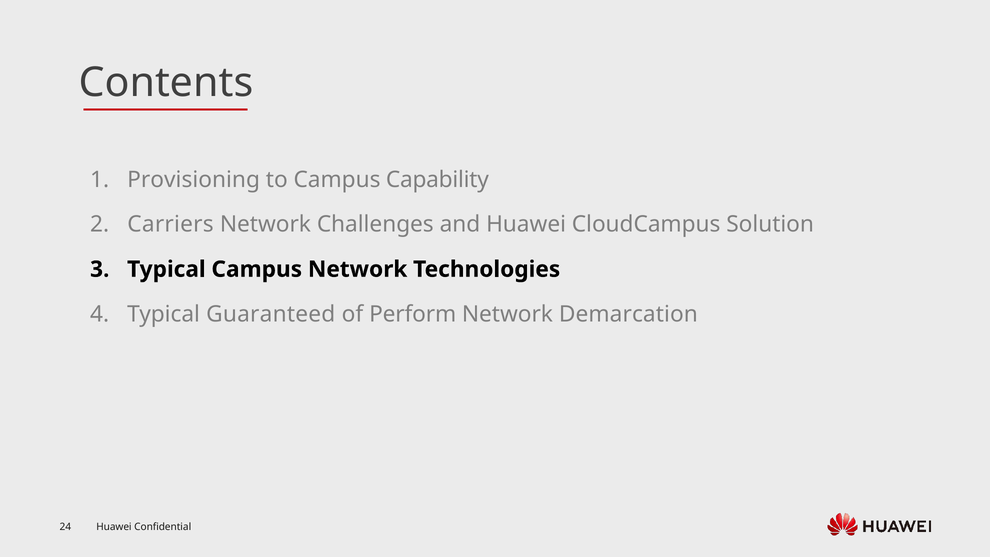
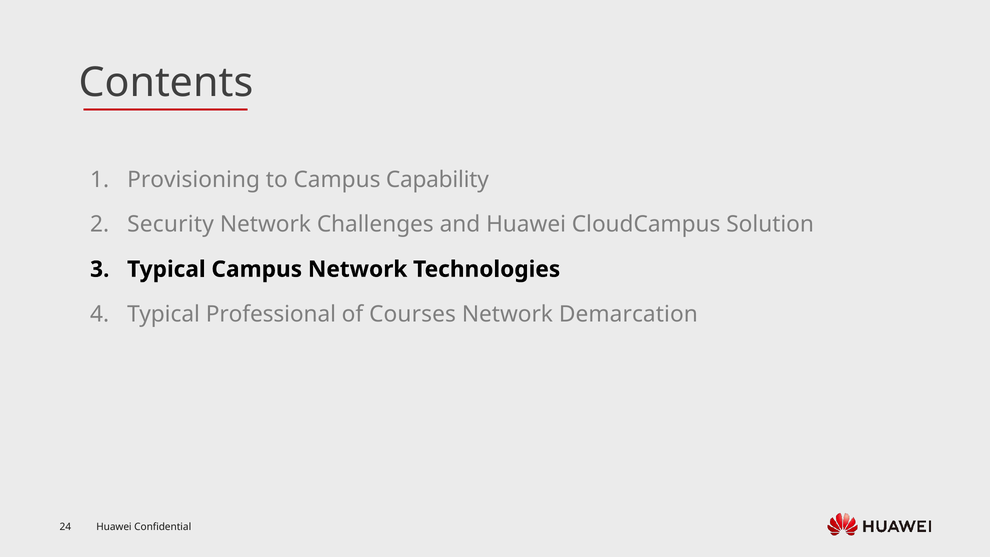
Carriers: Carriers -> Security
Guaranteed: Guaranteed -> Professional
Perform: Perform -> Courses
